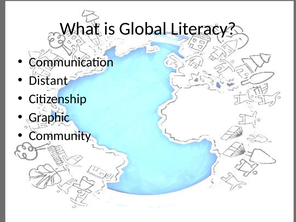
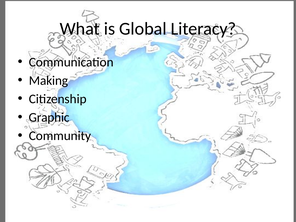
Distant: Distant -> Making
